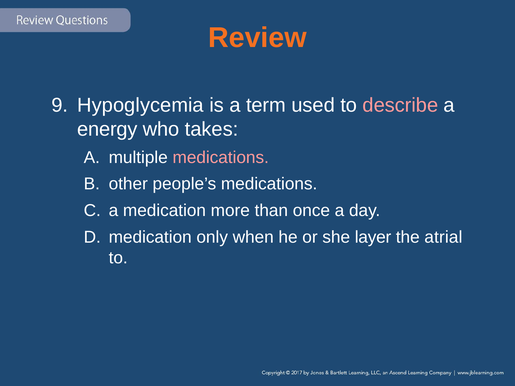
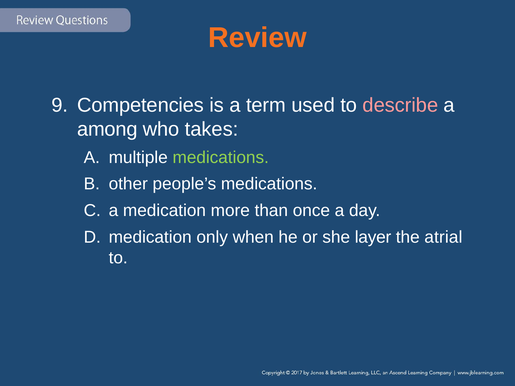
Hypoglycemia: Hypoglycemia -> Competencies
energy: energy -> among
medications at (221, 157) colour: pink -> light green
